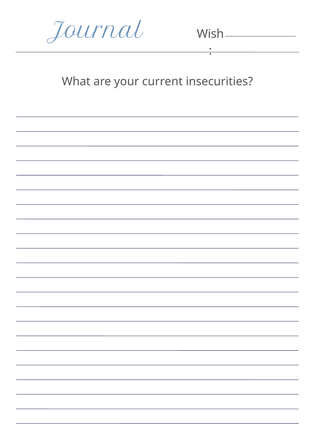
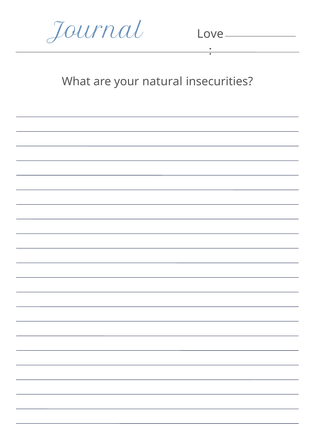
Wish: Wish -> Love
current: current -> natural
